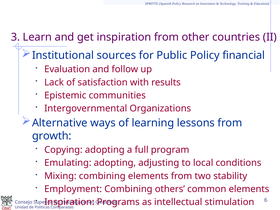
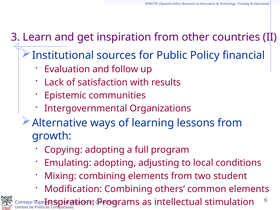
stability: stability -> student
Employment: Employment -> Modification
